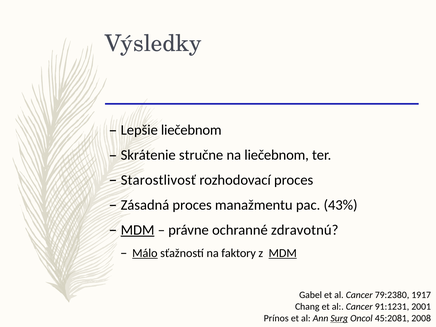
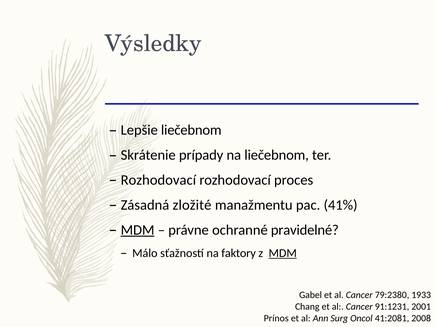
stručne: stručne -> prípady
Starostlivosť at (158, 180): Starostlivosť -> Rozhodovací
Zásadná proces: proces -> zložité
43%: 43% -> 41%
zdravotnú: zdravotnú -> pravidelné
Málo underline: present -> none
1917: 1917 -> 1933
Surg underline: present -> none
45:2081: 45:2081 -> 41:2081
